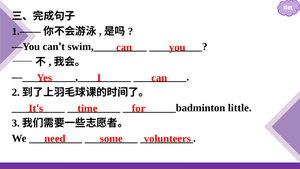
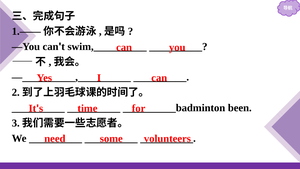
little: little -> been
